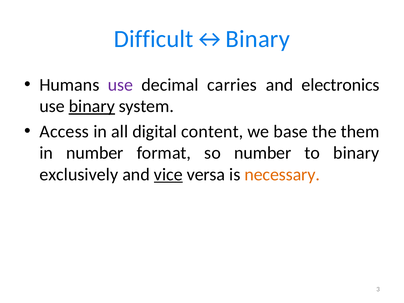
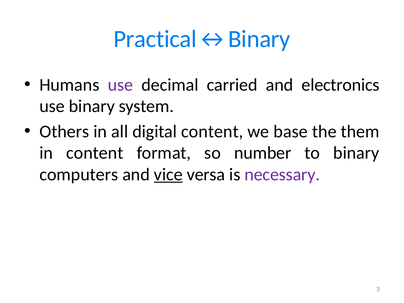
Difficult↔Binary: Difficult↔Binary -> Practical↔Binary
carries: carries -> carried
binary at (92, 106) underline: present -> none
Access: Access -> Others
in number: number -> content
exclusively: exclusively -> computers
necessary colour: orange -> purple
